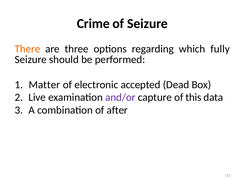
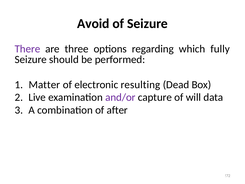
Crime: Crime -> Avoid
There colour: orange -> purple
accepted: accepted -> resulting
this: this -> will
